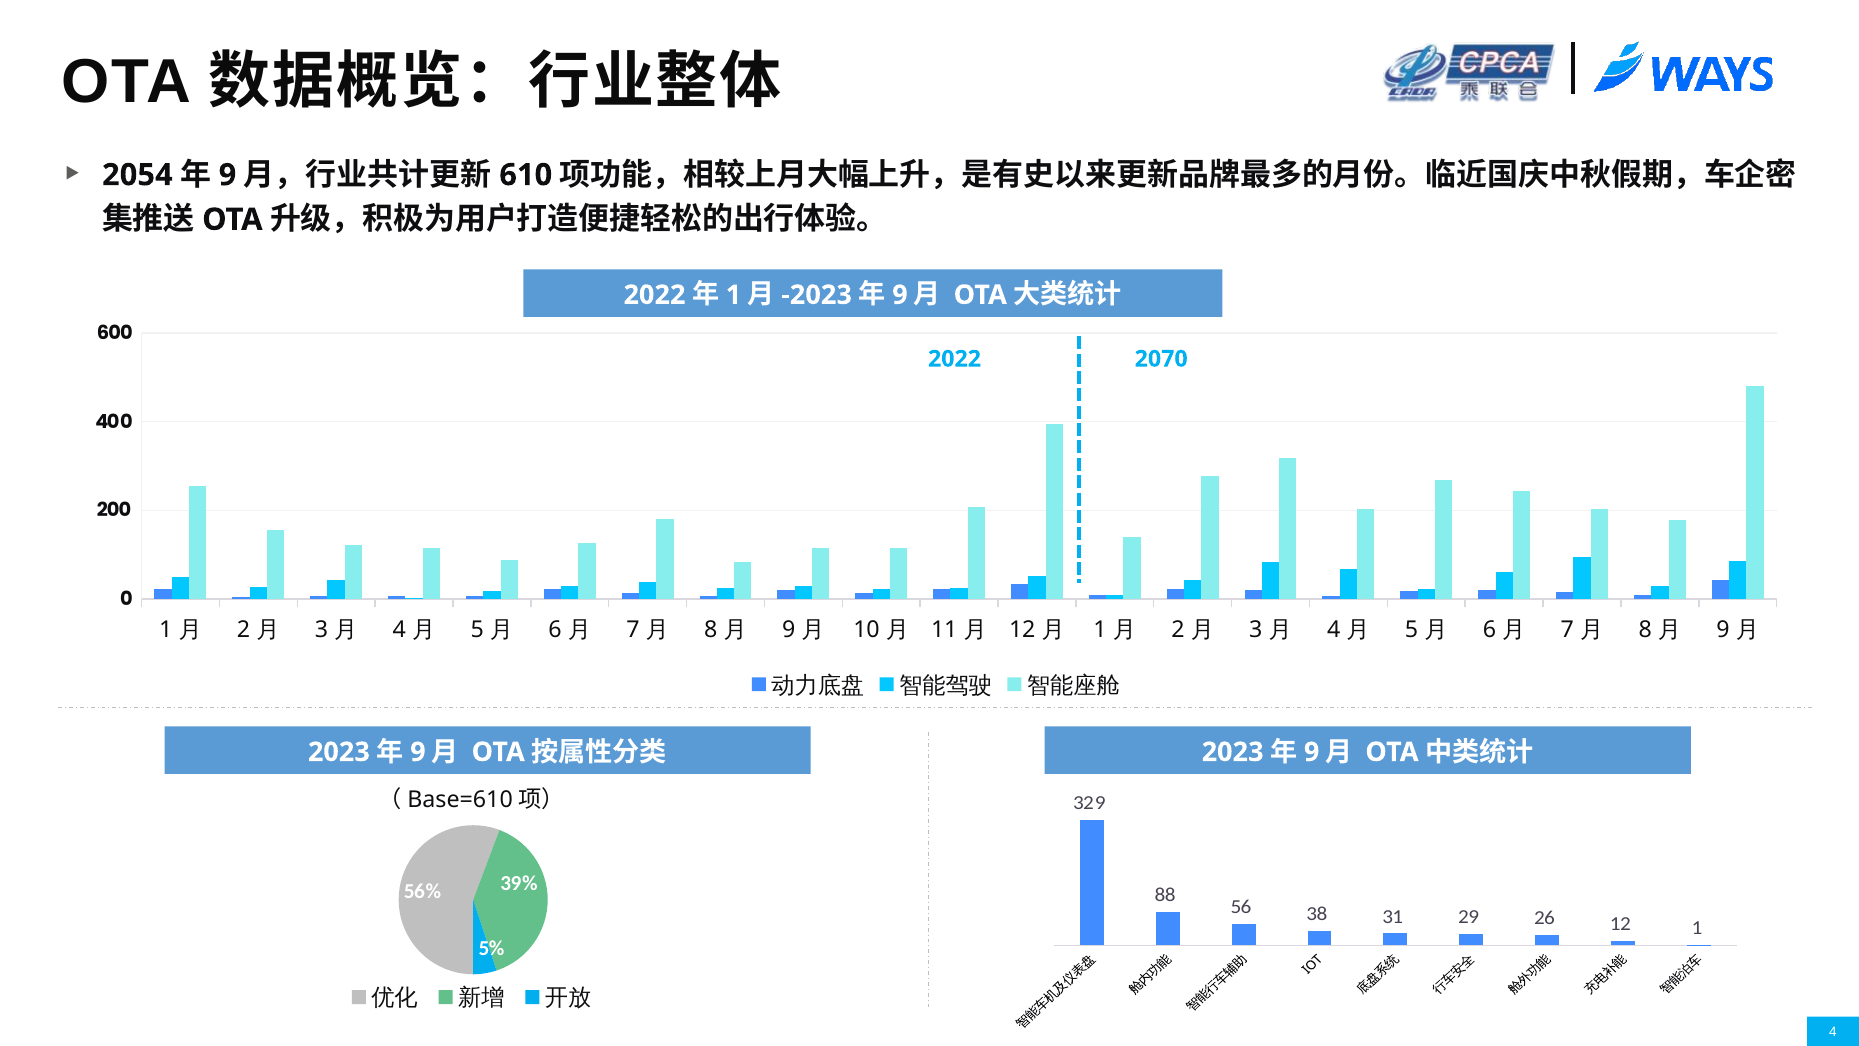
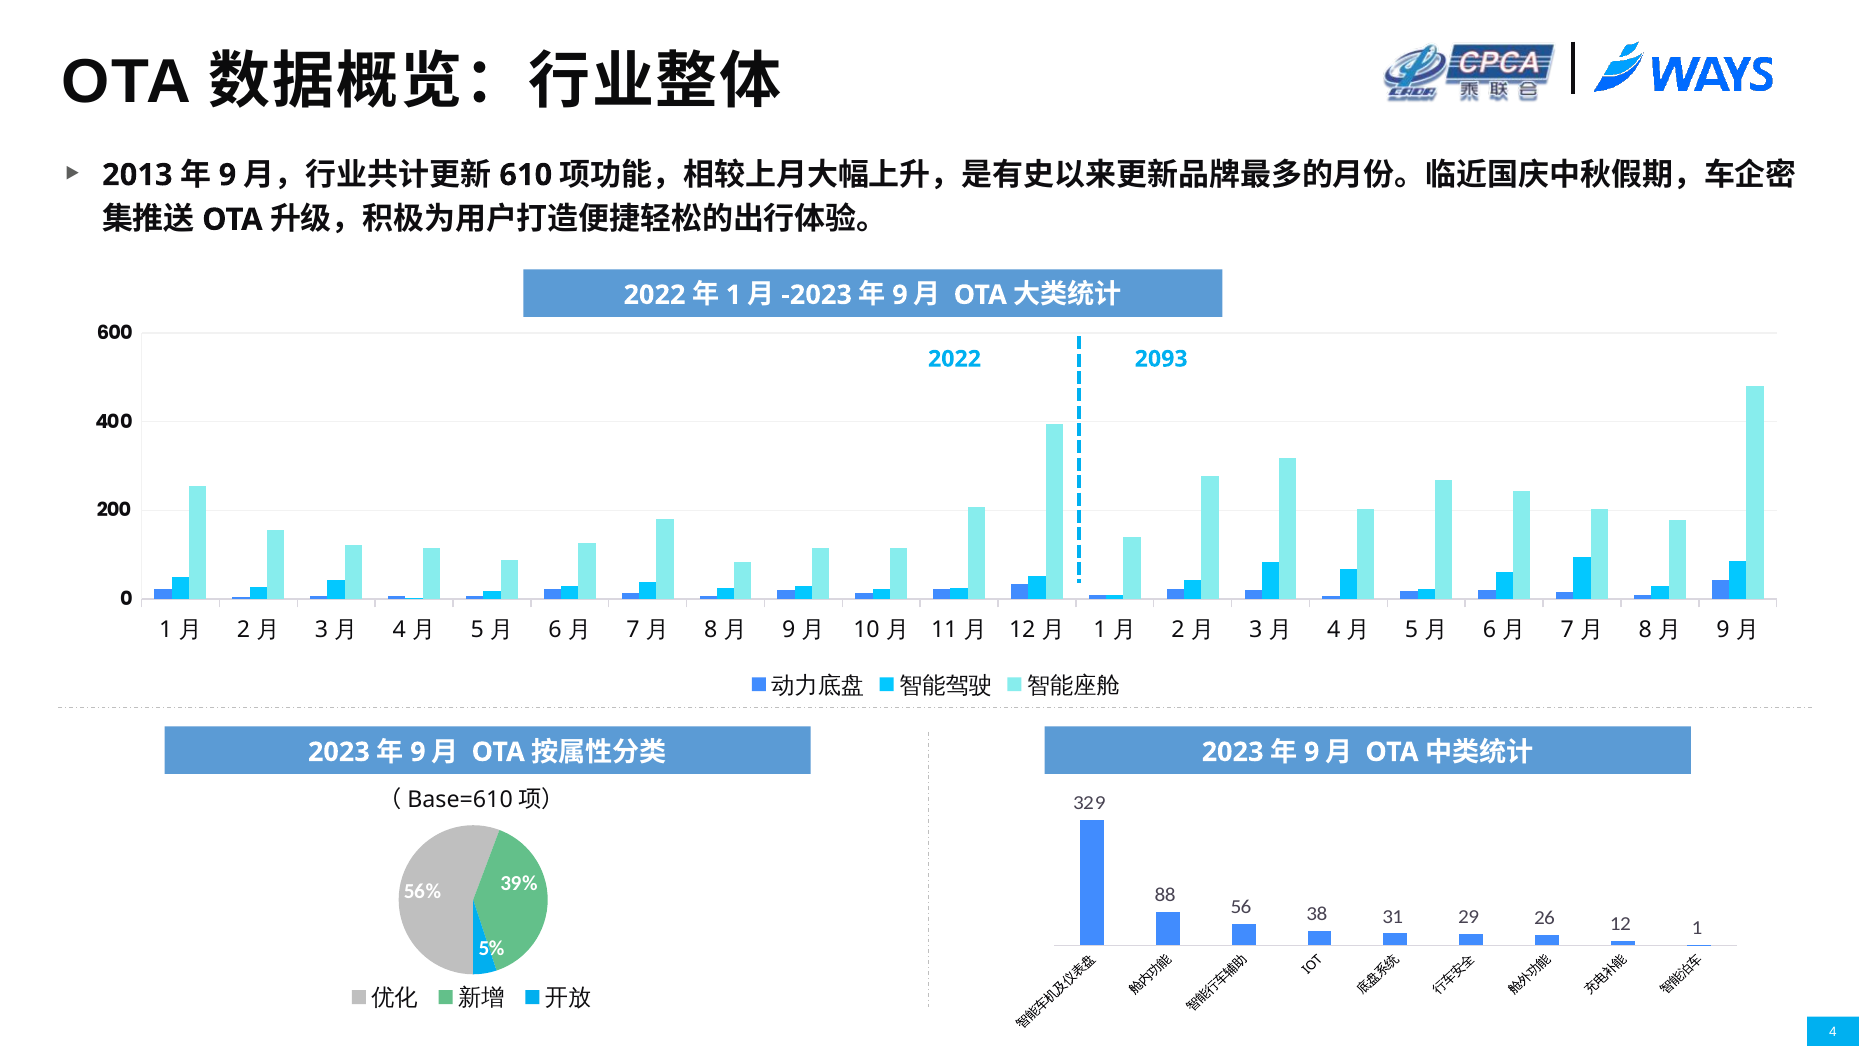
2054: 2054 -> 2013
2070: 2070 -> 2093
